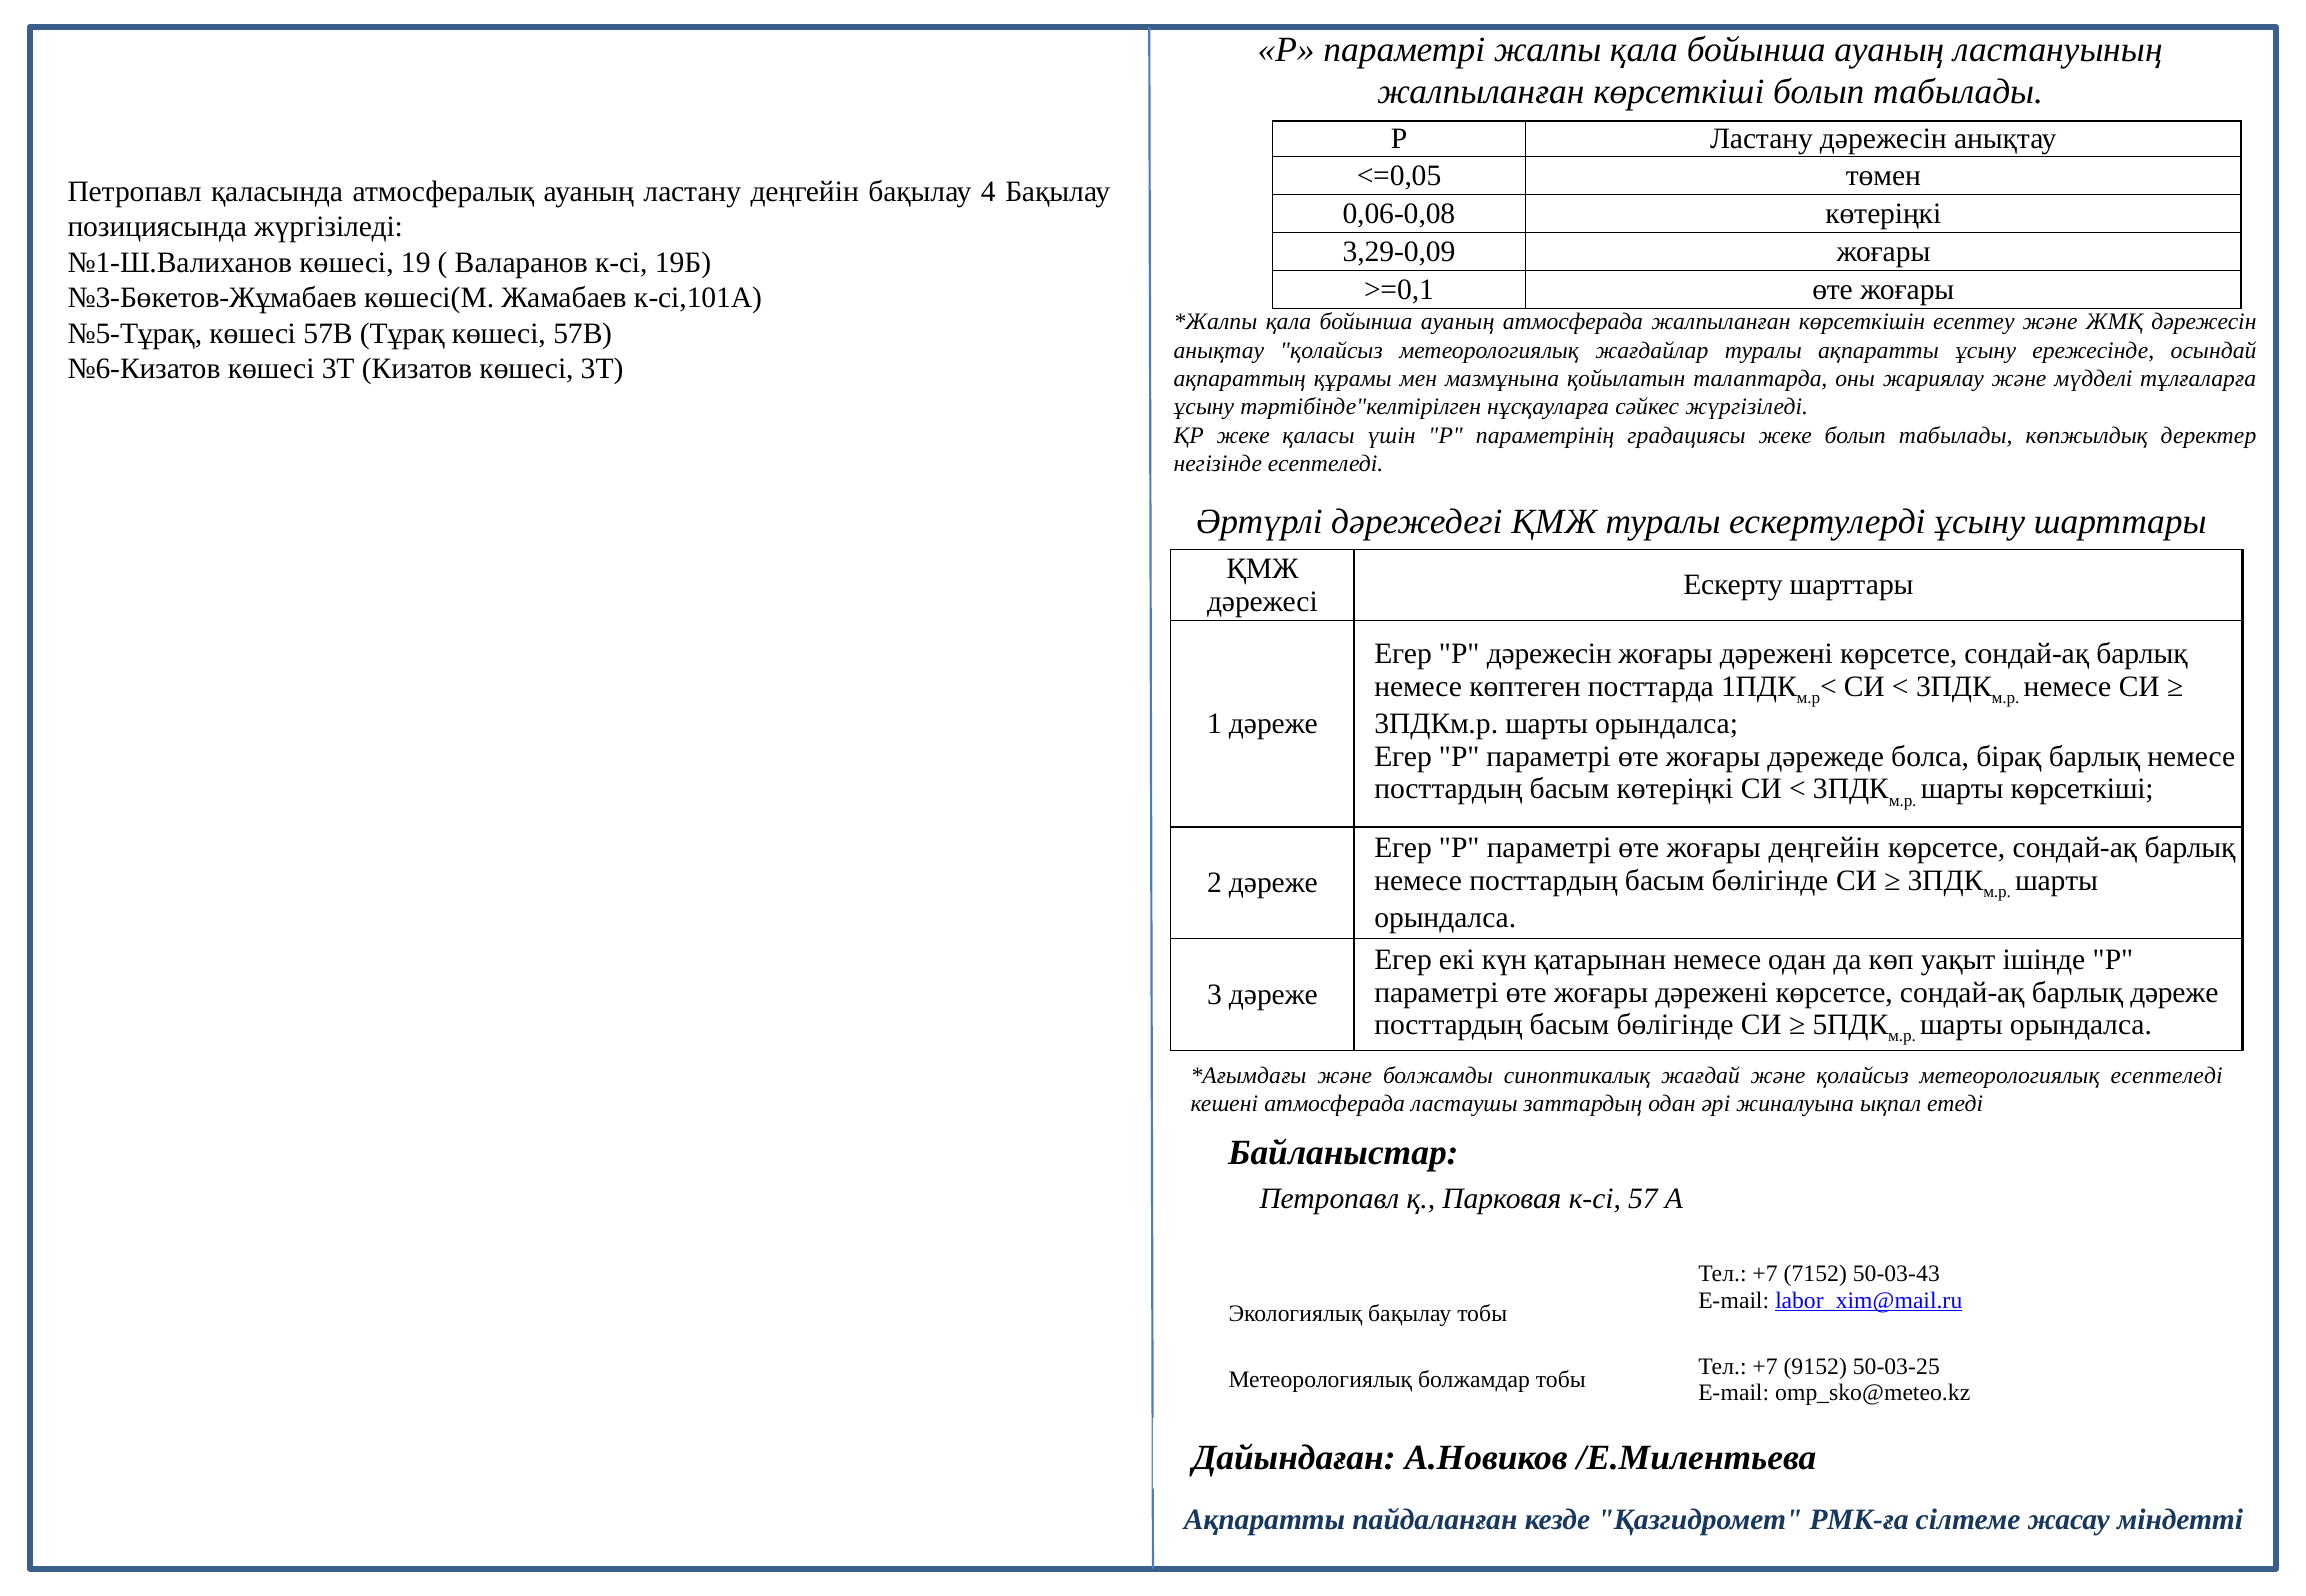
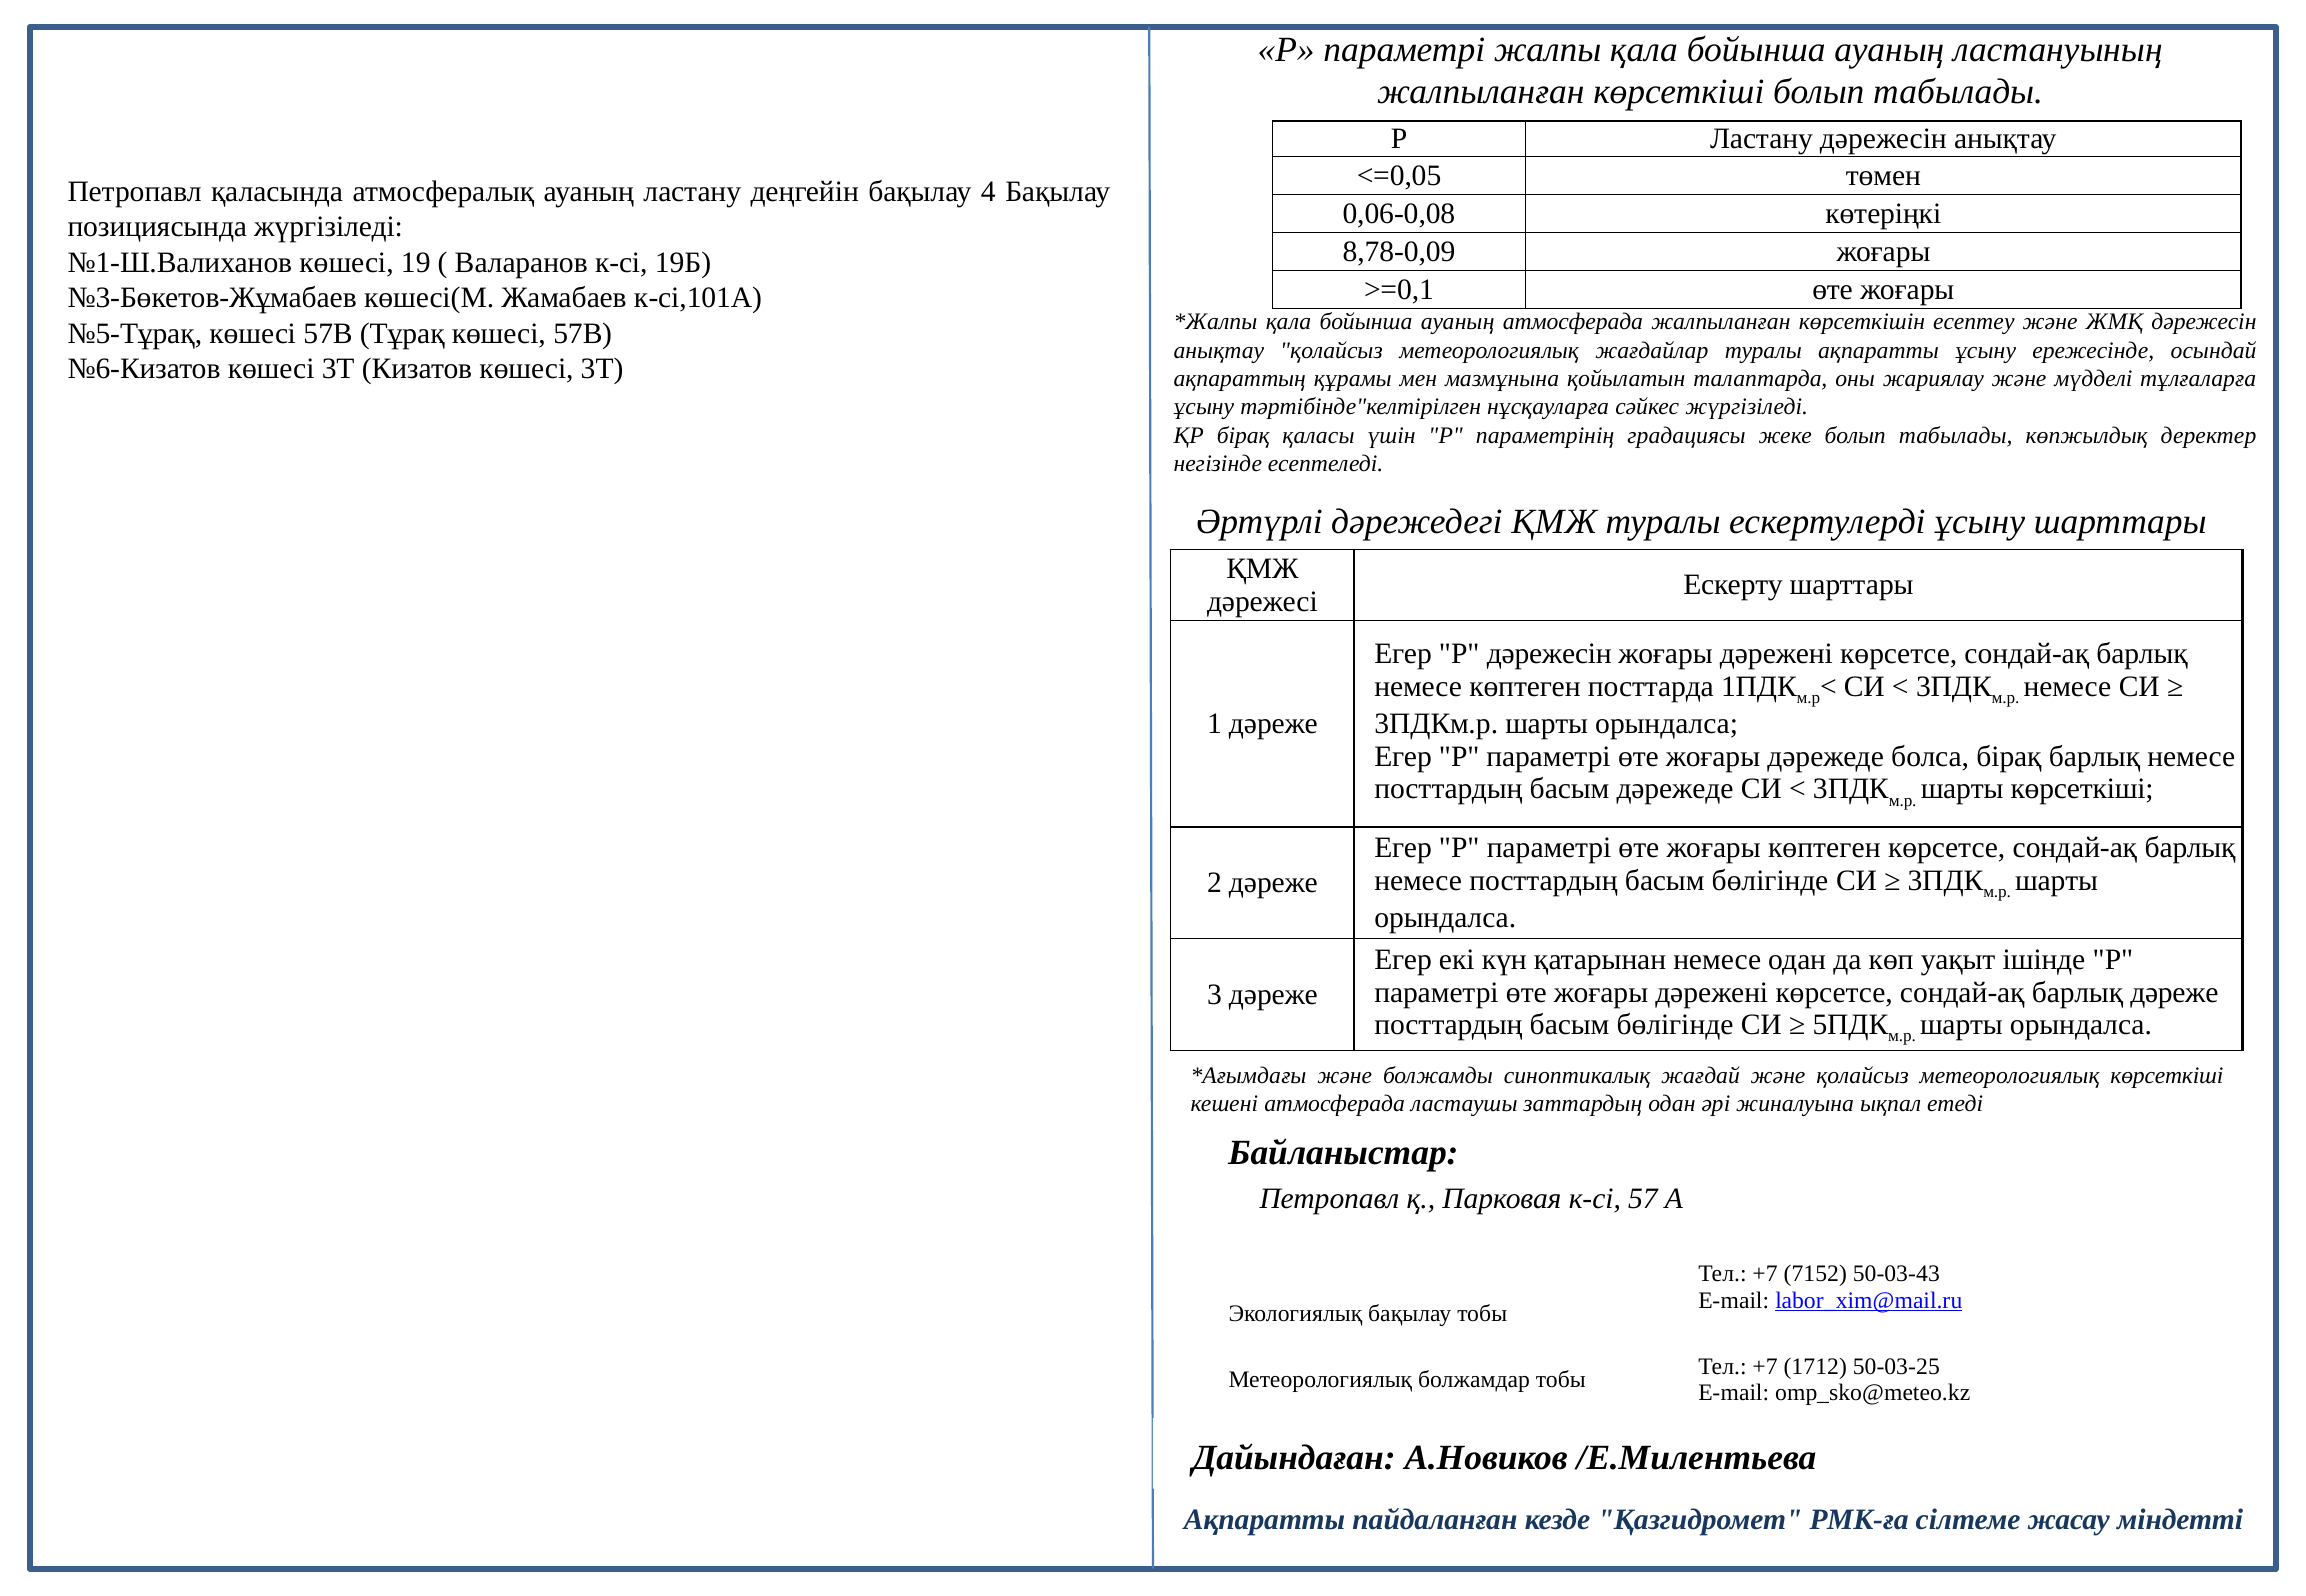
3,29-0,09: 3,29-0,09 -> 8,78-0,09
ҚР жеке: жеке -> бірақ
басым көтеріңкі: көтеріңкі -> дәрежеде
жоғары деңгейін: деңгейін -> көптеген
метеорологиялық есептеледі: есептеледі -> көрсеткіші
9152: 9152 -> 1712
